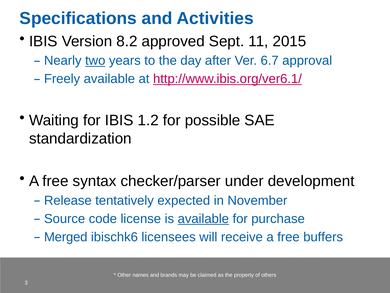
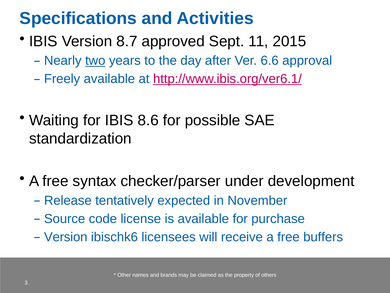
8.2: 8.2 -> 8.7
6.7: 6.7 -> 6.6
1.2: 1.2 -> 8.6
available at (203, 218) underline: present -> none
Merged at (66, 237): Merged -> Version
